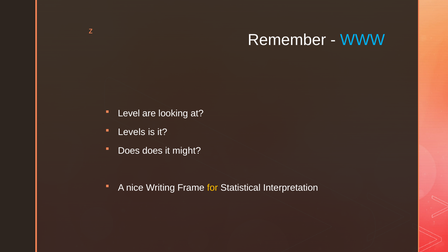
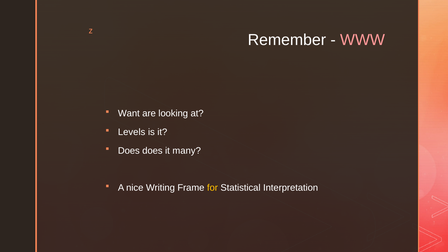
WWW colour: light blue -> pink
Level: Level -> Want
might: might -> many
